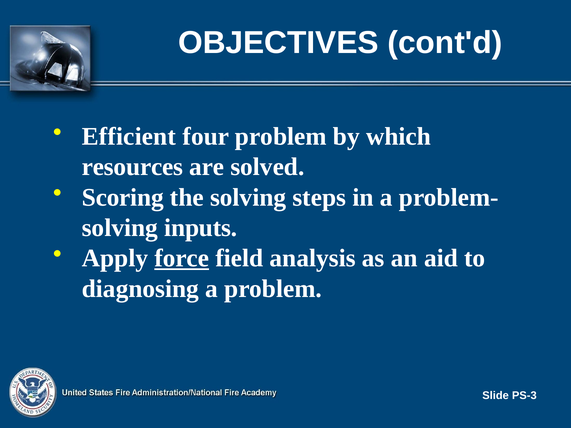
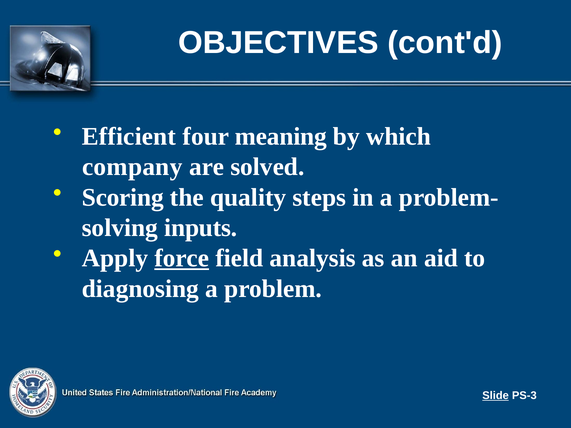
four problem: problem -> meaning
resources: resources -> company
the solving: solving -> quality
Slide underline: none -> present
